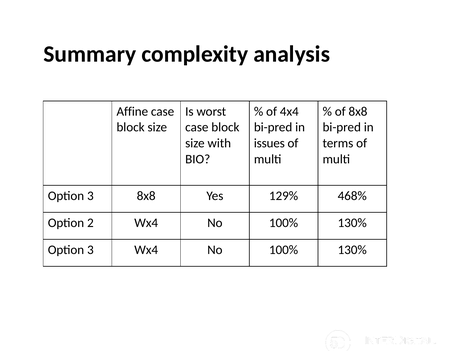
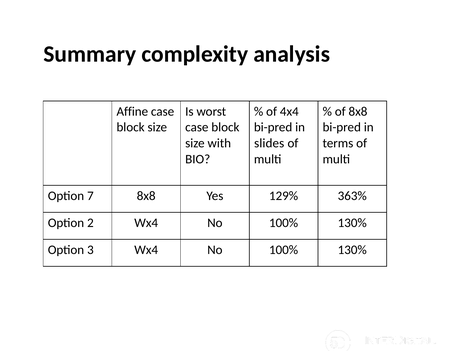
issues: issues -> slides
3 at (90, 196): 3 -> 7
468%: 468% -> 363%
